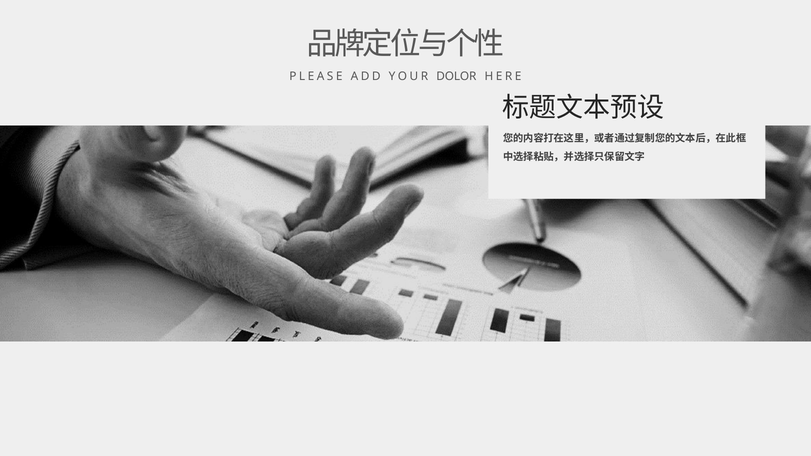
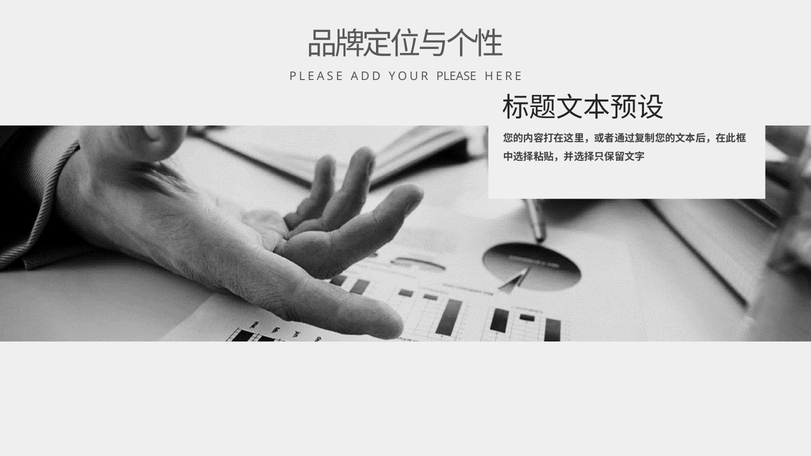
YOUR DOLOR: DOLOR -> PLEASE
